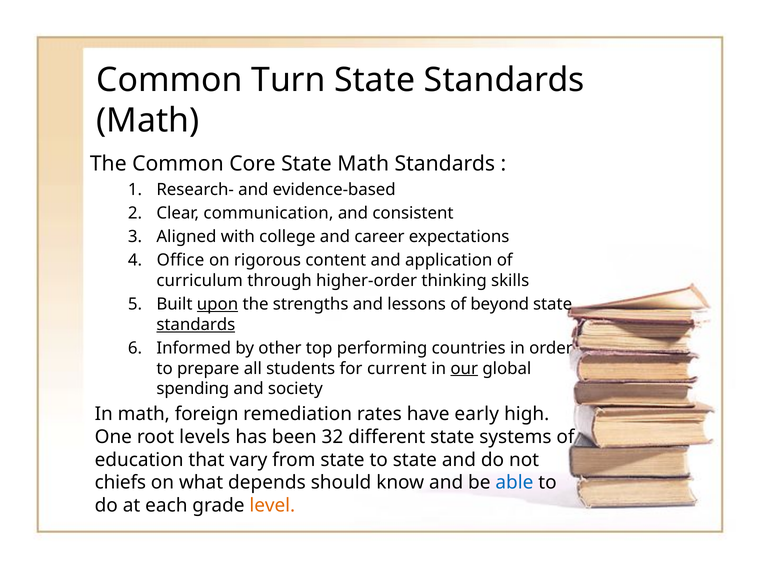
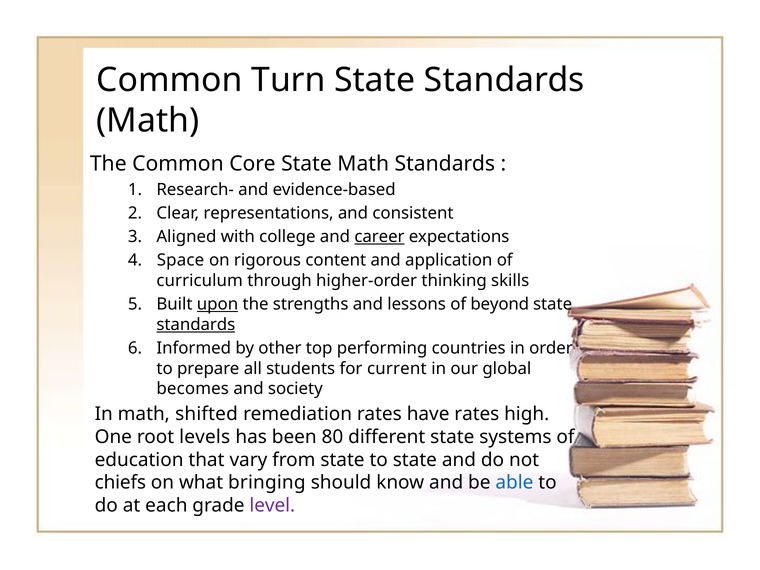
communication: communication -> representations
career underline: none -> present
Office: Office -> Space
our underline: present -> none
spending: spending -> becomes
foreign: foreign -> shifted
have early: early -> rates
32: 32 -> 80
depends: depends -> bringing
level colour: orange -> purple
